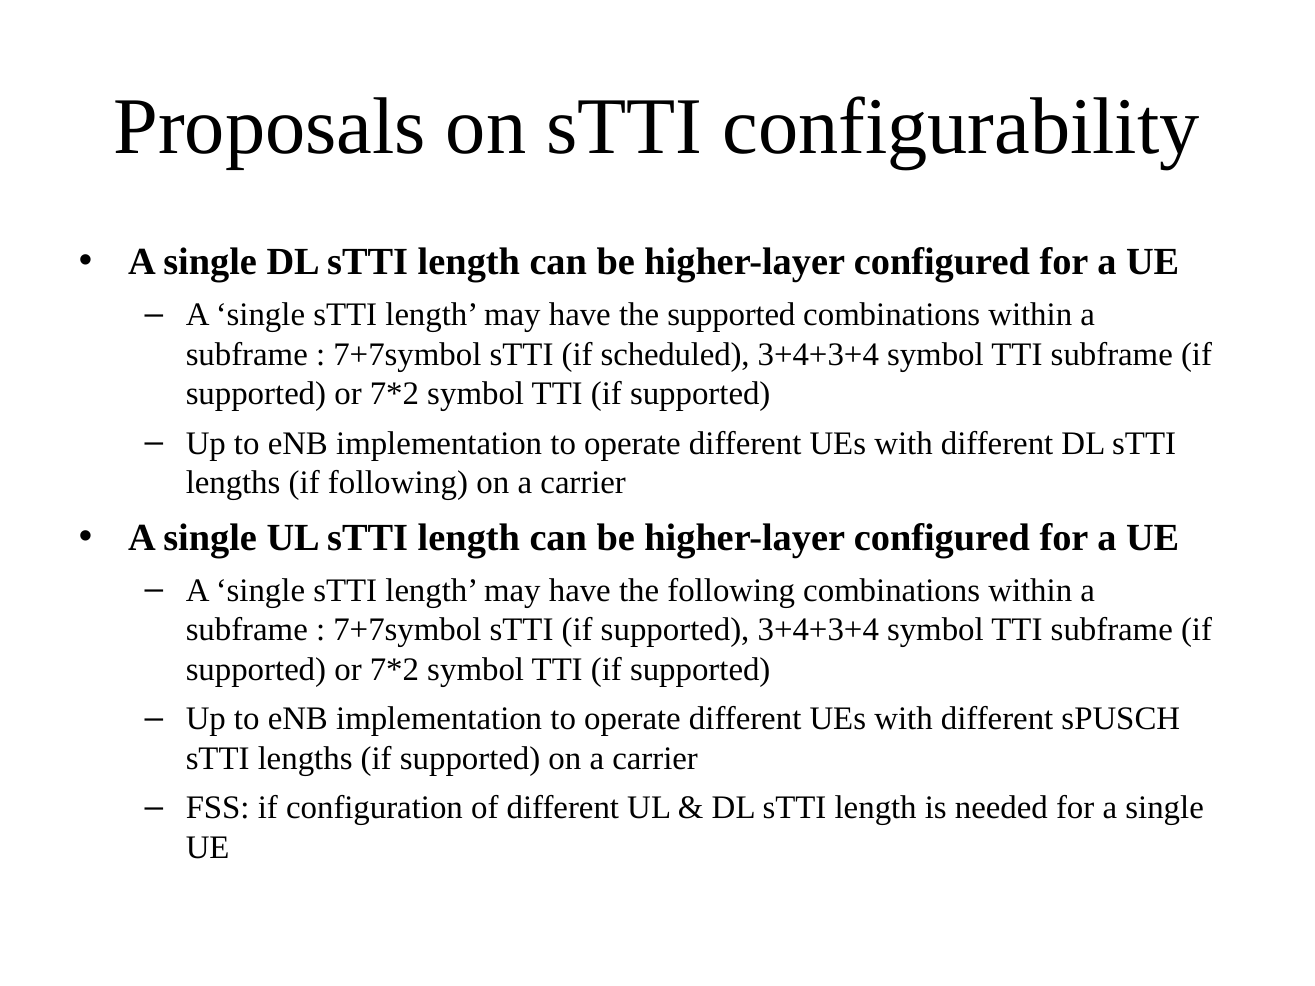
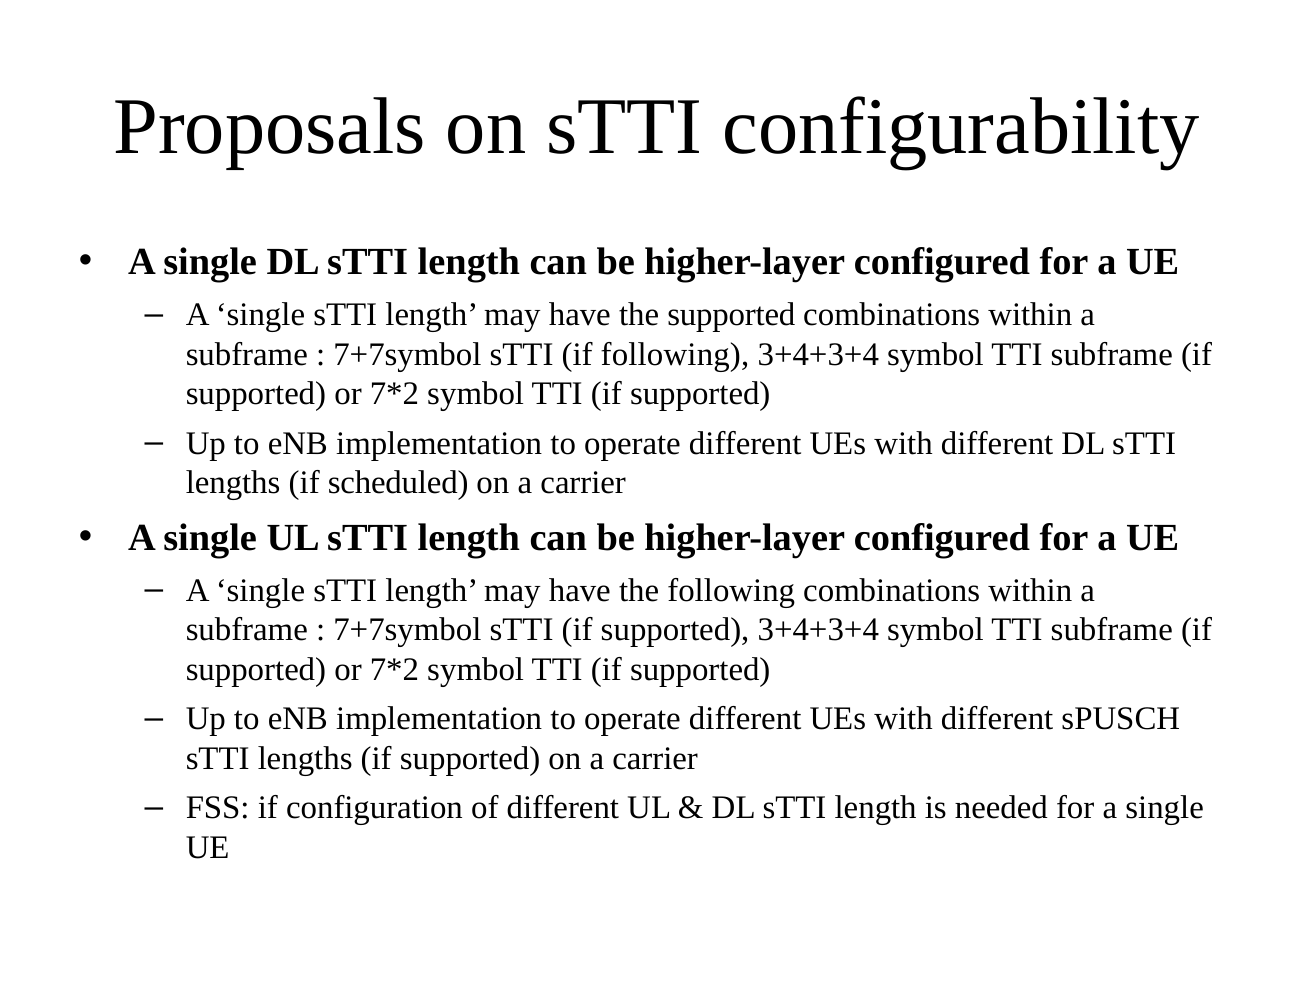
if scheduled: scheduled -> following
if following: following -> scheduled
